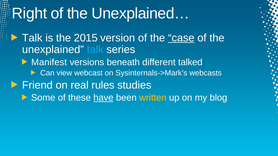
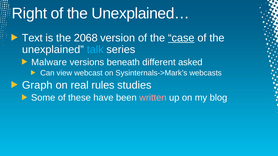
Talk at (32, 38): Talk -> Text
2015: 2015 -> 2068
Manifest: Manifest -> Malware
talked: talked -> asked
Friend: Friend -> Graph
have underline: present -> none
written colour: yellow -> pink
